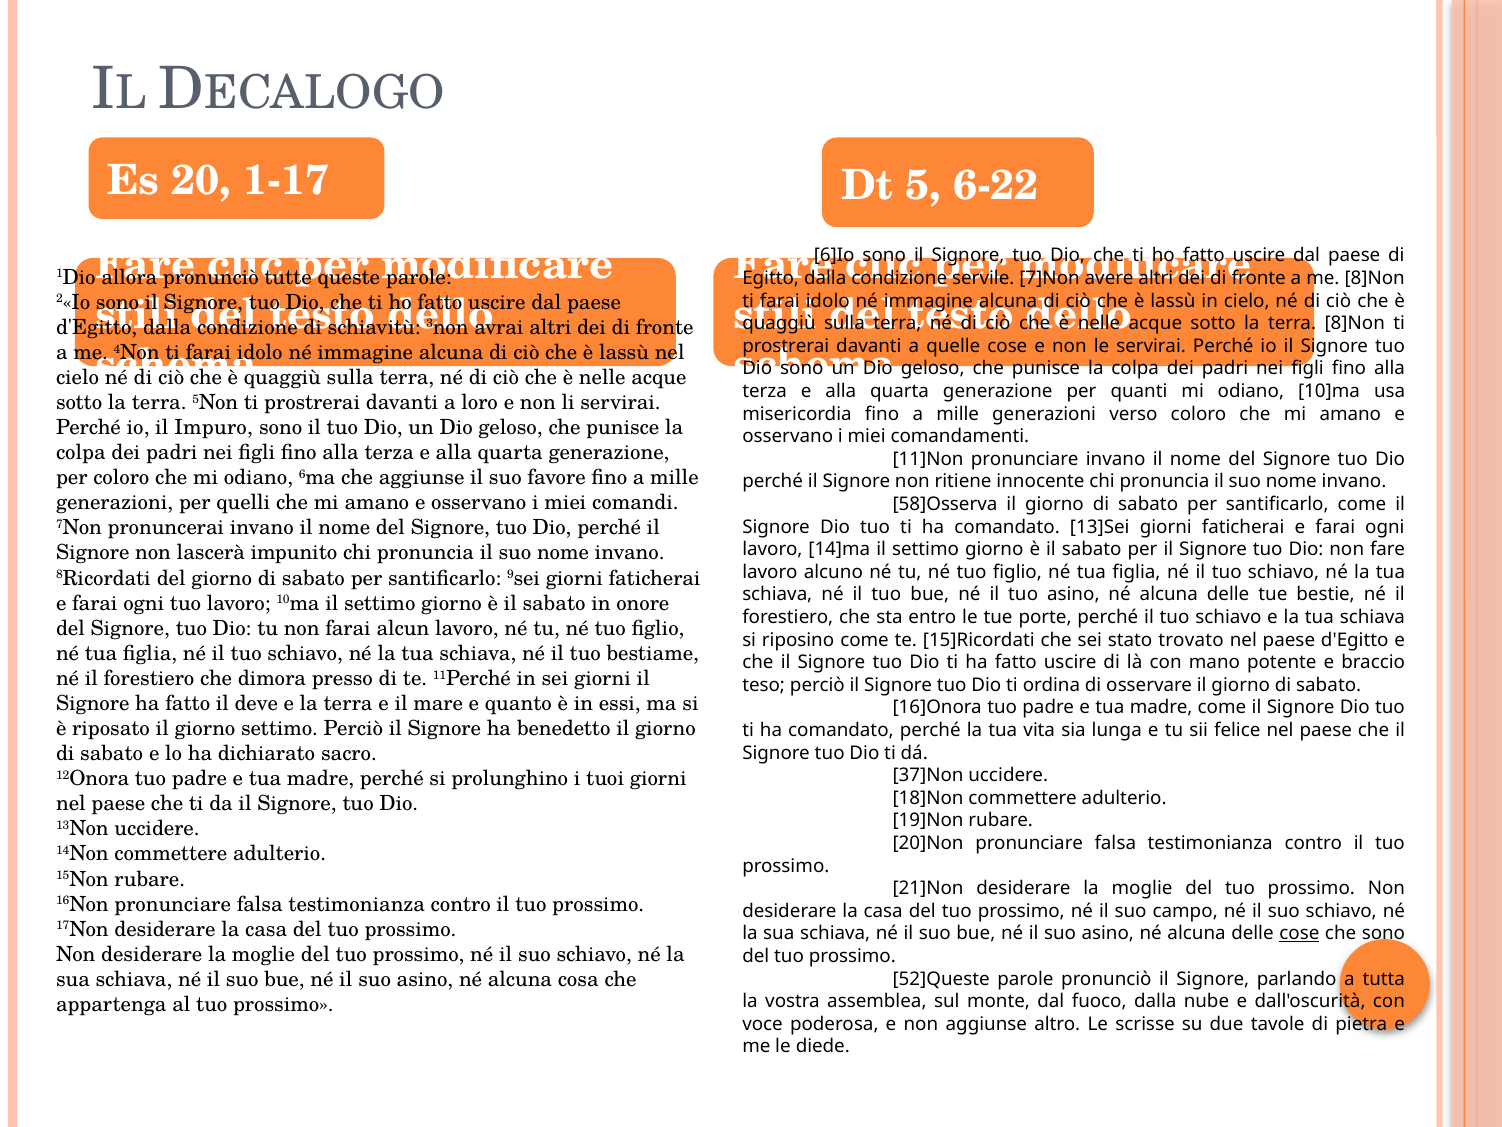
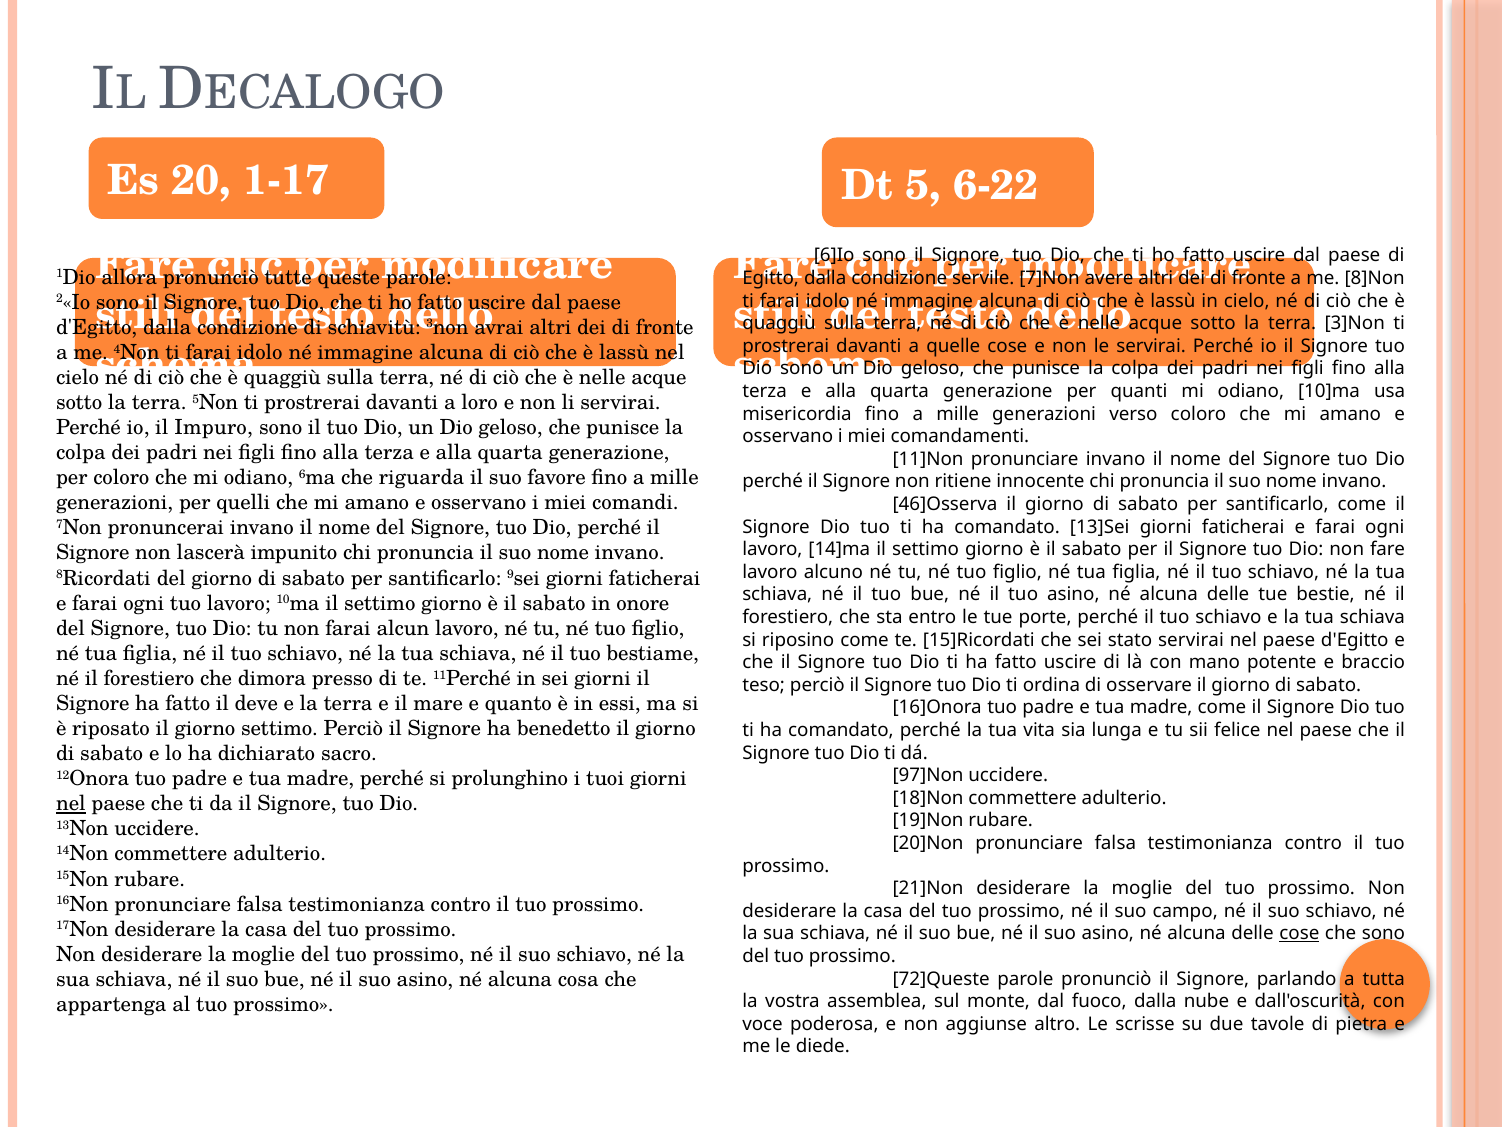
terra 8]Non: 8]Non -> 3]Non
che aggiunse: aggiunse -> riguarda
58]Osserva: 58]Osserva -> 46]Osserva
stato trovato: trovato -> servirai
37]Non: 37]Non -> 97]Non
nel at (71, 804) underline: none -> present
52]Queste: 52]Queste -> 72]Queste
